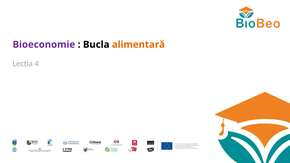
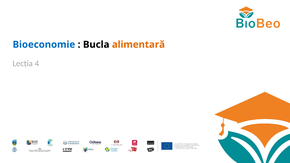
Bioeconomie colour: purple -> blue
